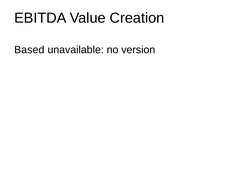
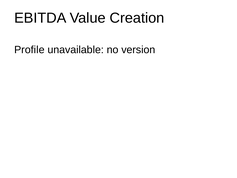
Based: Based -> Profile
